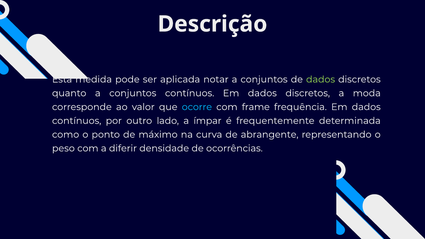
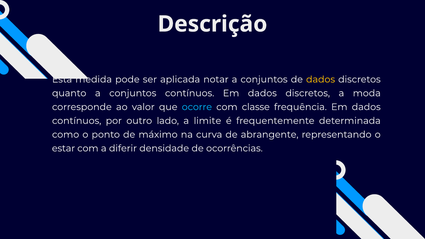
dados at (321, 79) colour: light green -> yellow
frame: frame -> classe
ímpar: ímpar -> limite
peso: peso -> estar
